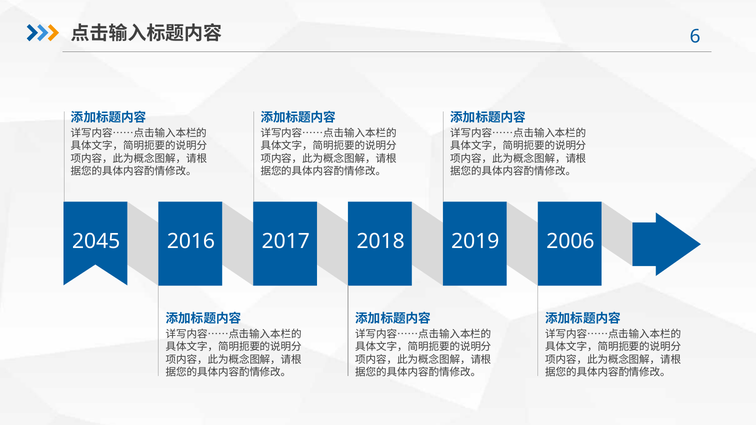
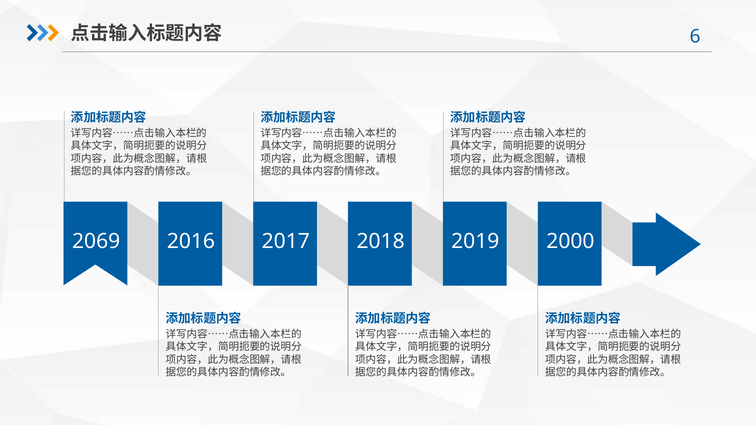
2045: 2045 -> 2069
2006: 2006 -> 2000
